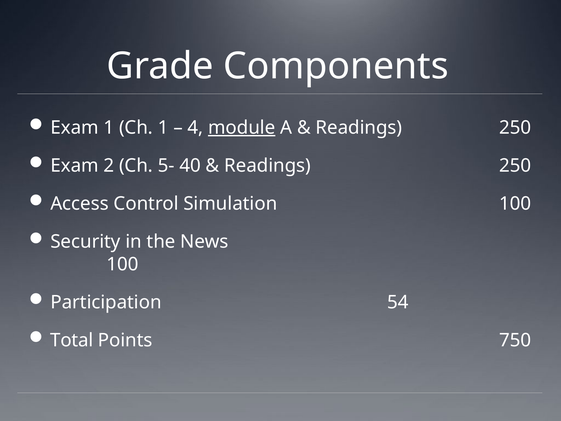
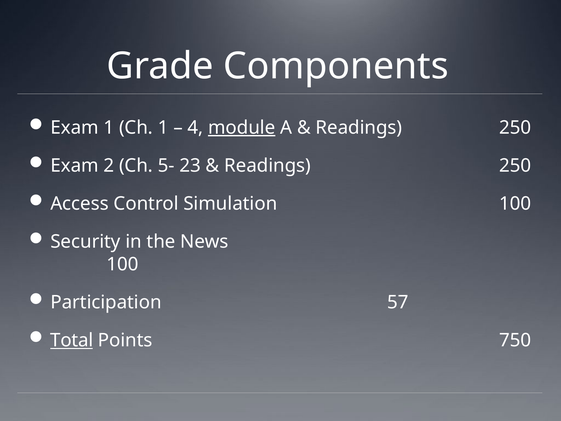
40: 40 -> 23
54: 54 -> 57
Total underline: none -> present
